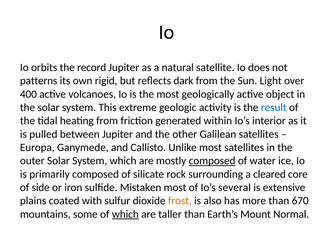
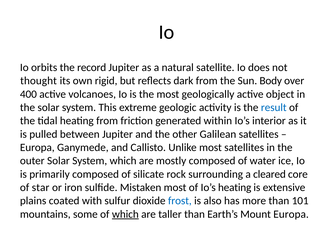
patterns: patterns -> thought
Light: Light -> Body
composed at (212, 161) underline: present -> none
side: side -> star
Io’s several: several -> heating
frost colour: orange -> blue
670: 670 -> 101
Mount Normal: Normal -> Europa
